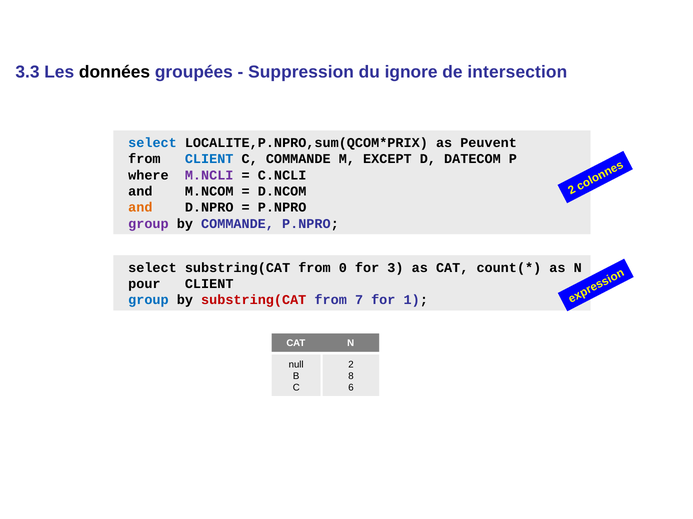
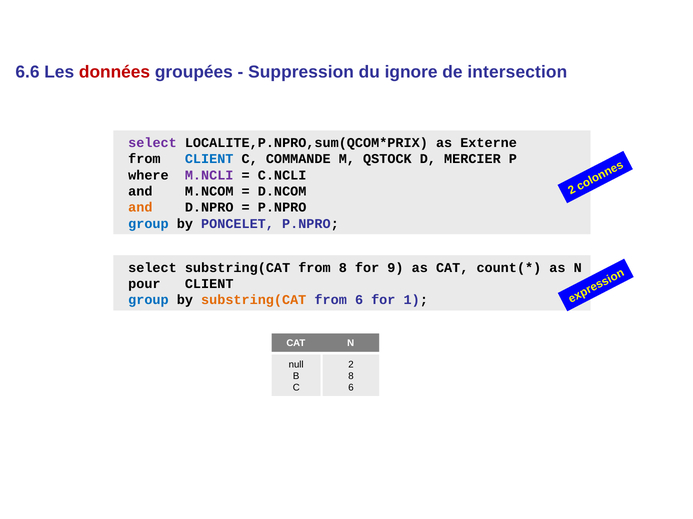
3.3: 3.3 -> 6.6
données colour: black -> red
select at (153, 143) colour: blue -> purple
Peuvent: Peuvent -> Externe
EXCEPT: EXCEPT -> QSTOCK
DATECOM: DATECOM -> MERCIER
group at (148, 224) colour: purple -> blue
by COMMANDE: COMMANDE -> PONCELET
from 0: 0 -> 8
3: 3 -> 9
substring(CAT at (254, 300) colour: red -> orange
from 7: 7 -> 6
